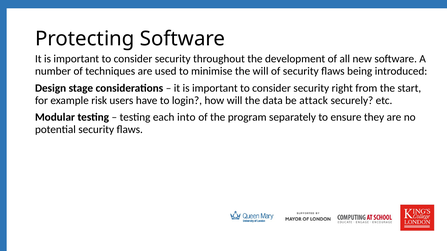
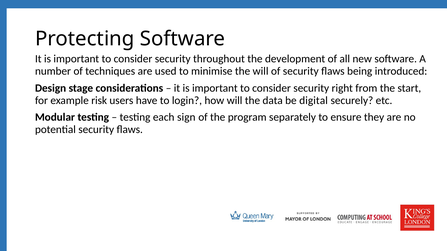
attack: attack -> digital
into: into -> sign
